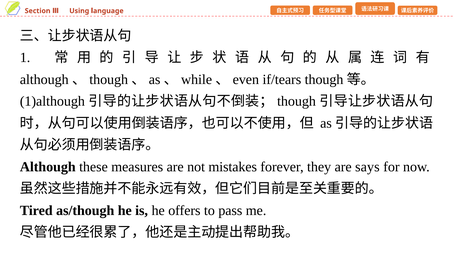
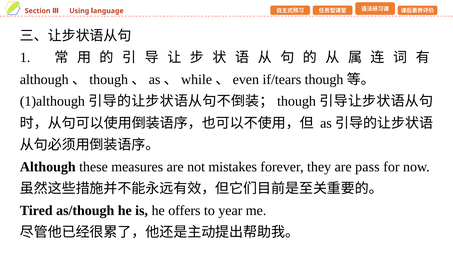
says: says -> pass
pass: pass -> year
